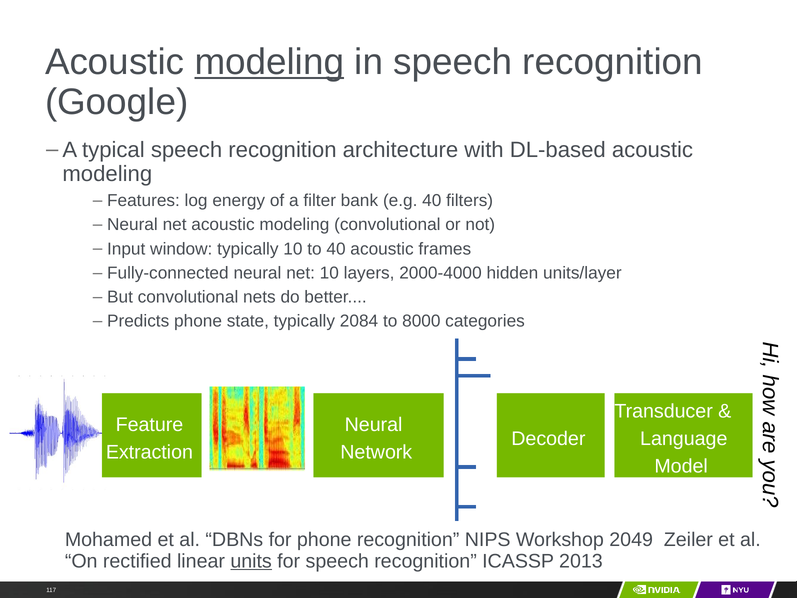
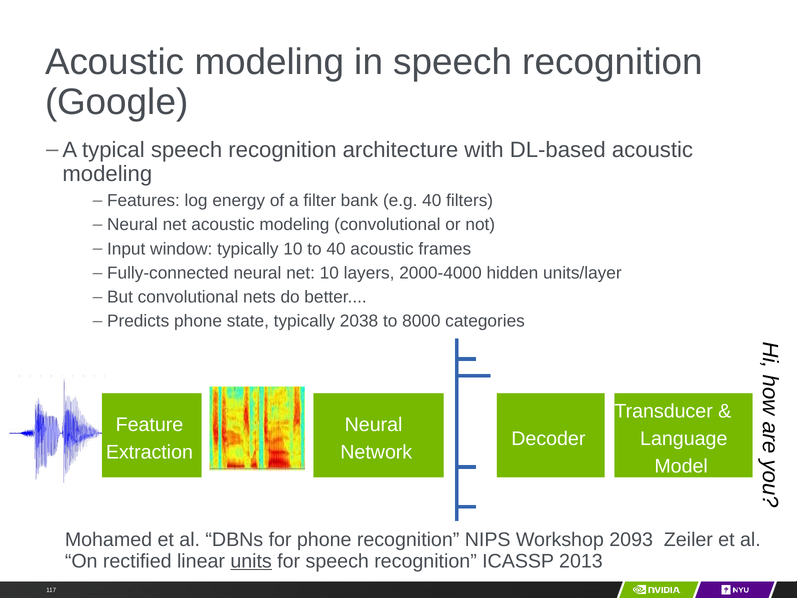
modeling at (269, 62) underline: present -> none
2084: 2084 -> 2038
2049: 2049 -> 2093
